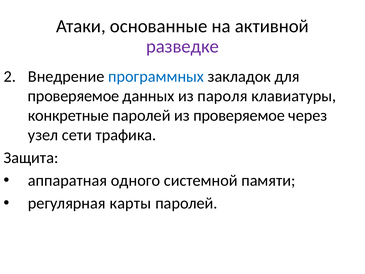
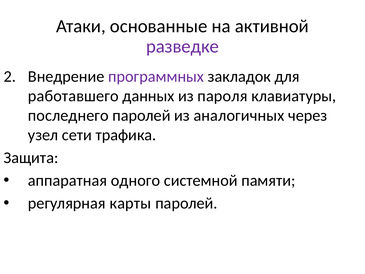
программных colour: blue -> purple
проверяемое at (73, 96): проверяемое -> работавшего
конкретные: конкретные -> последнего
из проверяемое: проверяемое -> аналогичных
